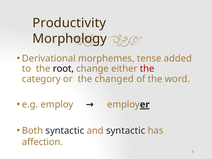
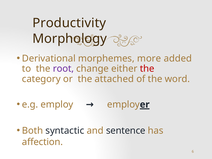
tense: tense -> more
root colour: black -> purple
changed: changed -> attached
and syntactic: syntactic -> sentence
